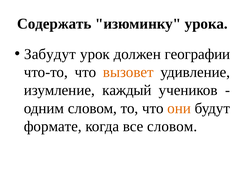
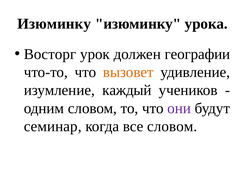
Содержать at (54, 24): Содержать -> Изюминку
Забудут: Забудут -> Восторг
они colour: orange -> purple
формате: формате -> семинар
